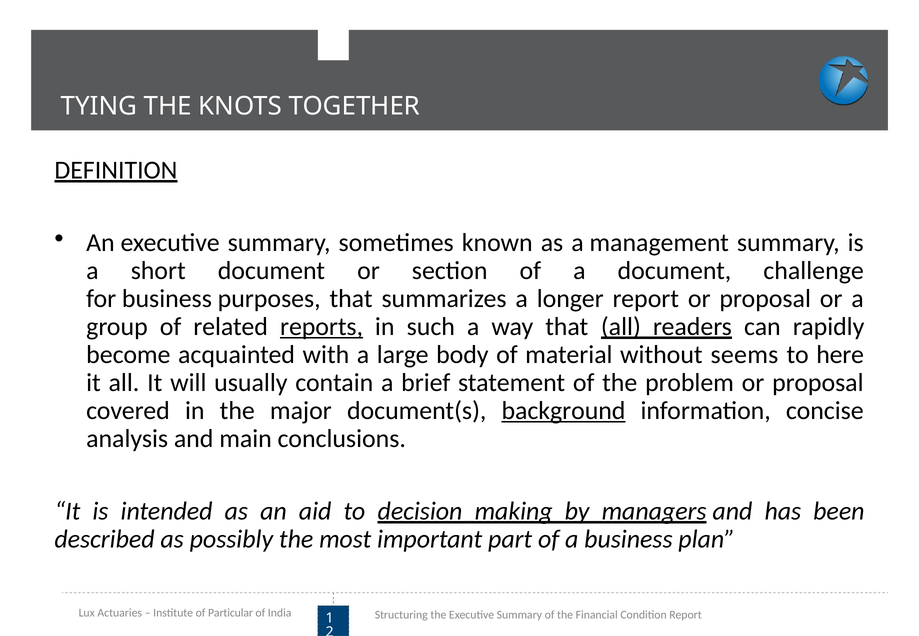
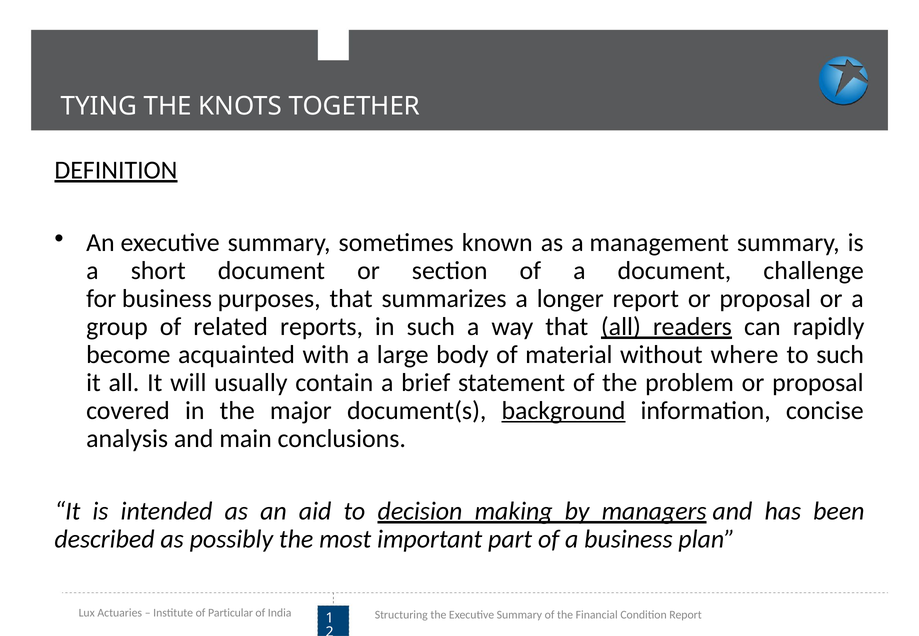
reports underline: present -> none
seems: seems -> where
to here: here -> such
